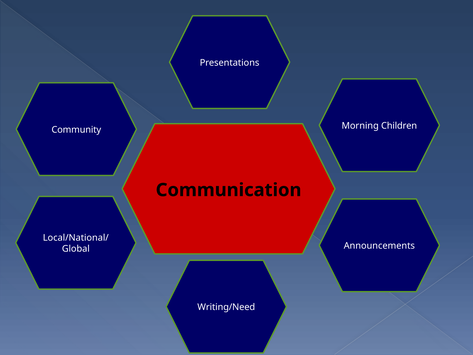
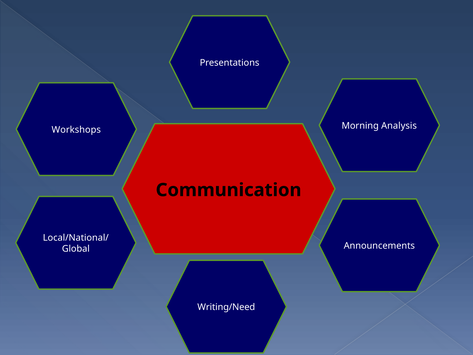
Children: Children -> Analysis
Community: Community -> Workshops
